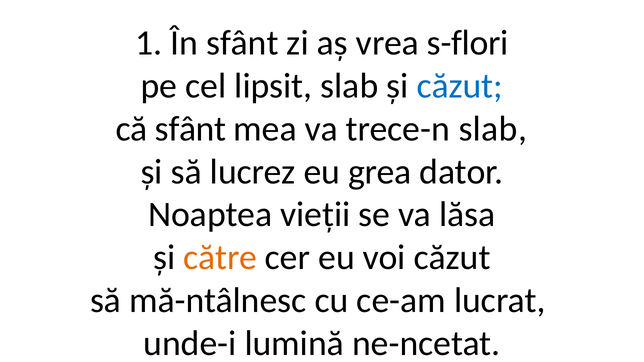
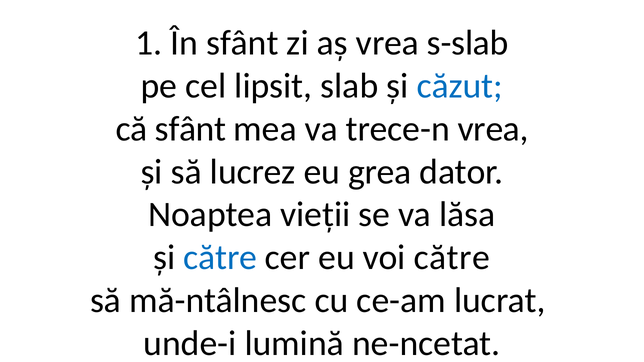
s-flori: s-flori -> s-slab
trece-n slab: slab -> vrea
către at (220, 258) colour: orange -> blue
voi căzut: căzut -> către
